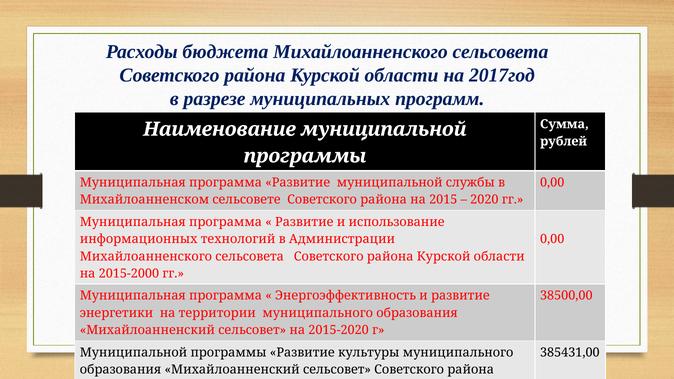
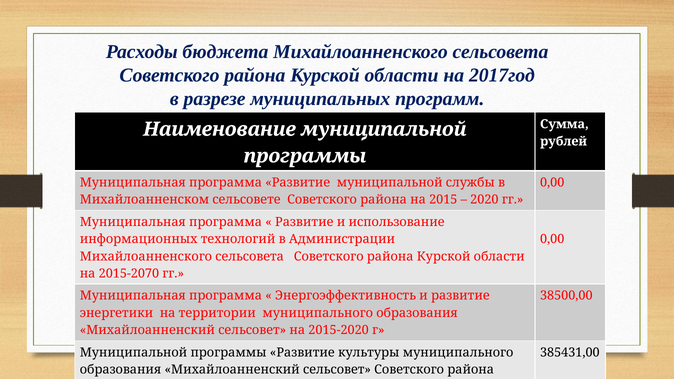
2015-2000: 2015-2000 -> 2015-2070
